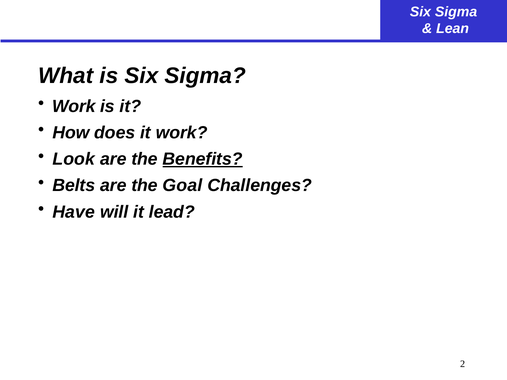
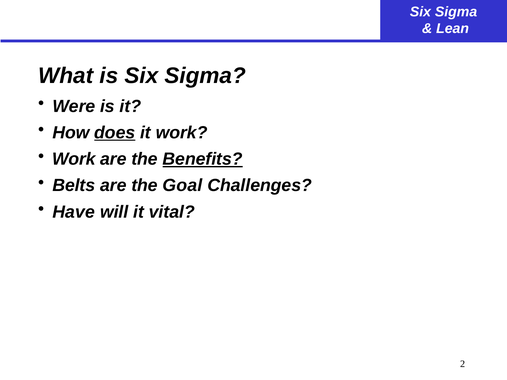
Work at (74, 106): Work -> Were
does underline: none -> present
Look at (74, 159): Look -> Work
lead: lead -> vital
